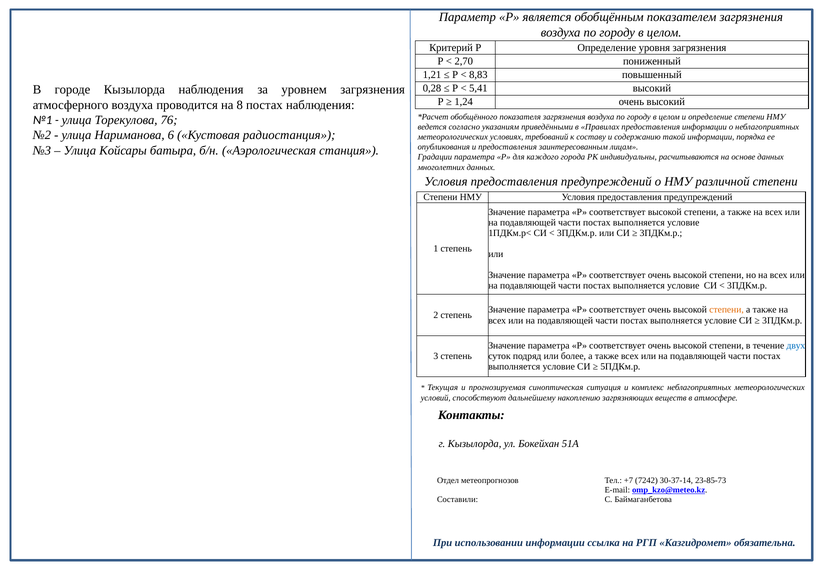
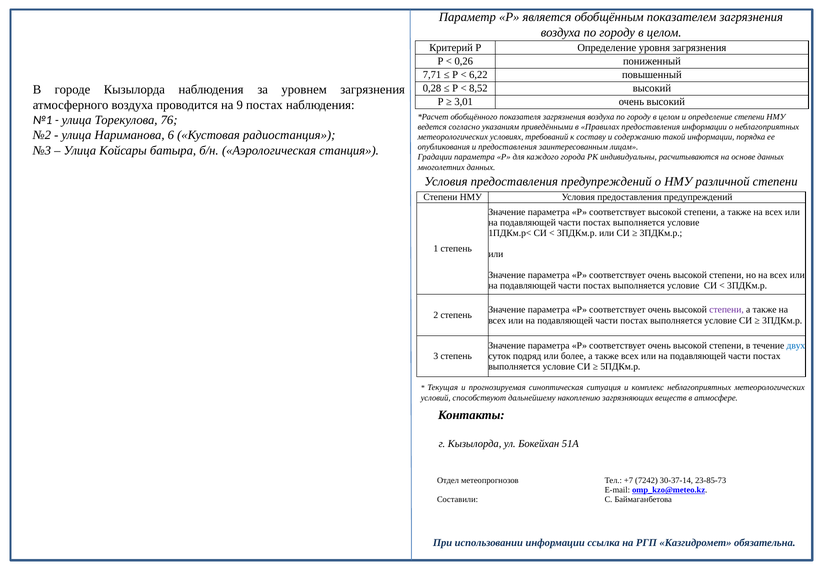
2,70: 2,70 -> 0,26
1,21: 1,21 -> 7,71
8,83: 8,83 -> 6,22
5,41: 5,41 -> 8,52
1,24: 1,24 -> 3,01
8: 8 -> 9
степени at (727, 310) colour: orange -> purple
